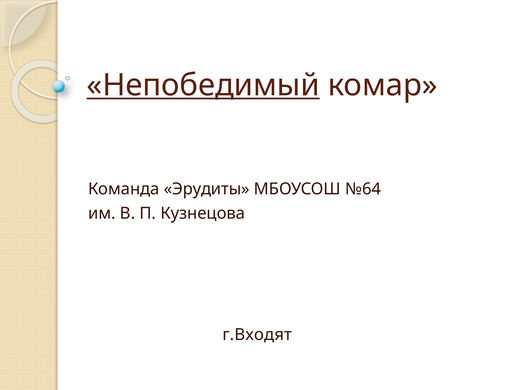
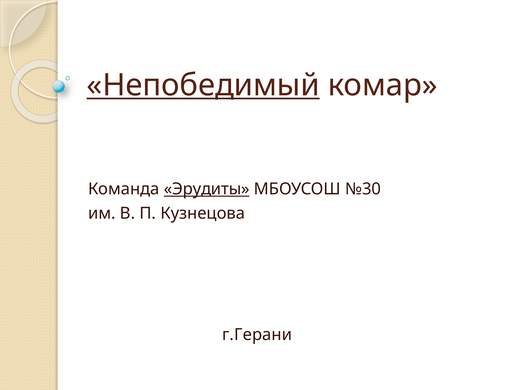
Эрудиты underline: none -> present
№64: №64 -> №30
г.Входят: г.Входят -> г.Герани
